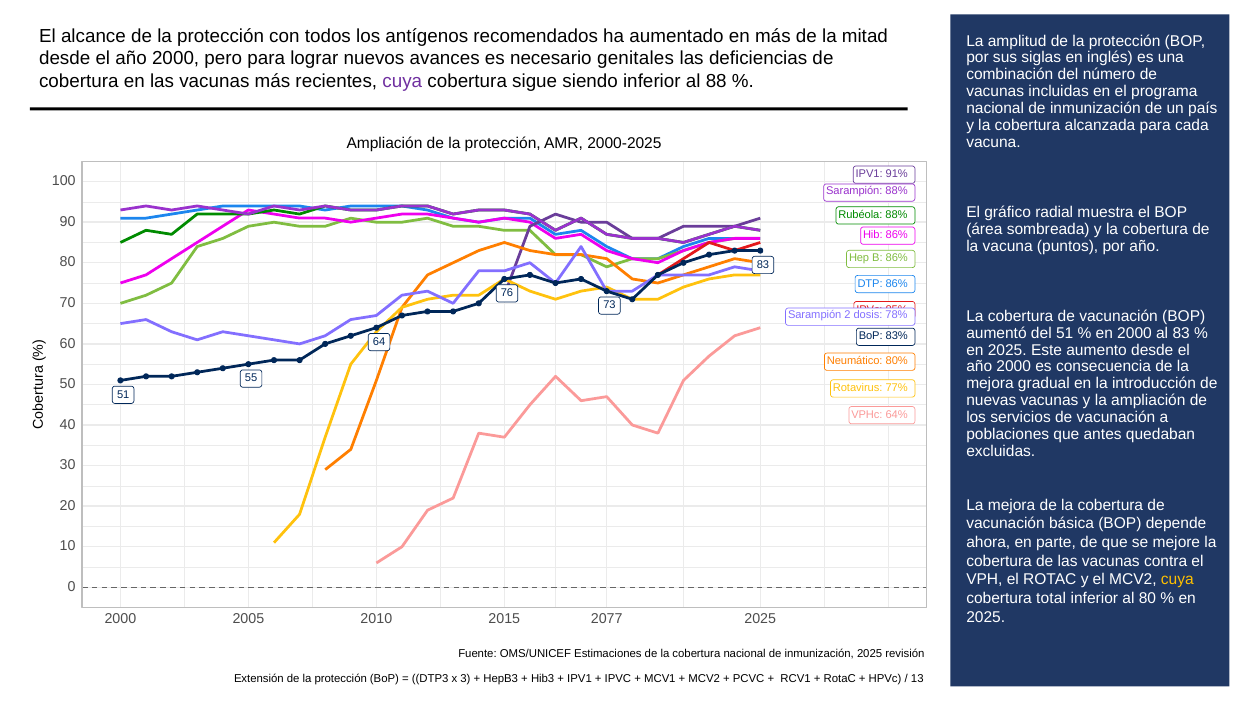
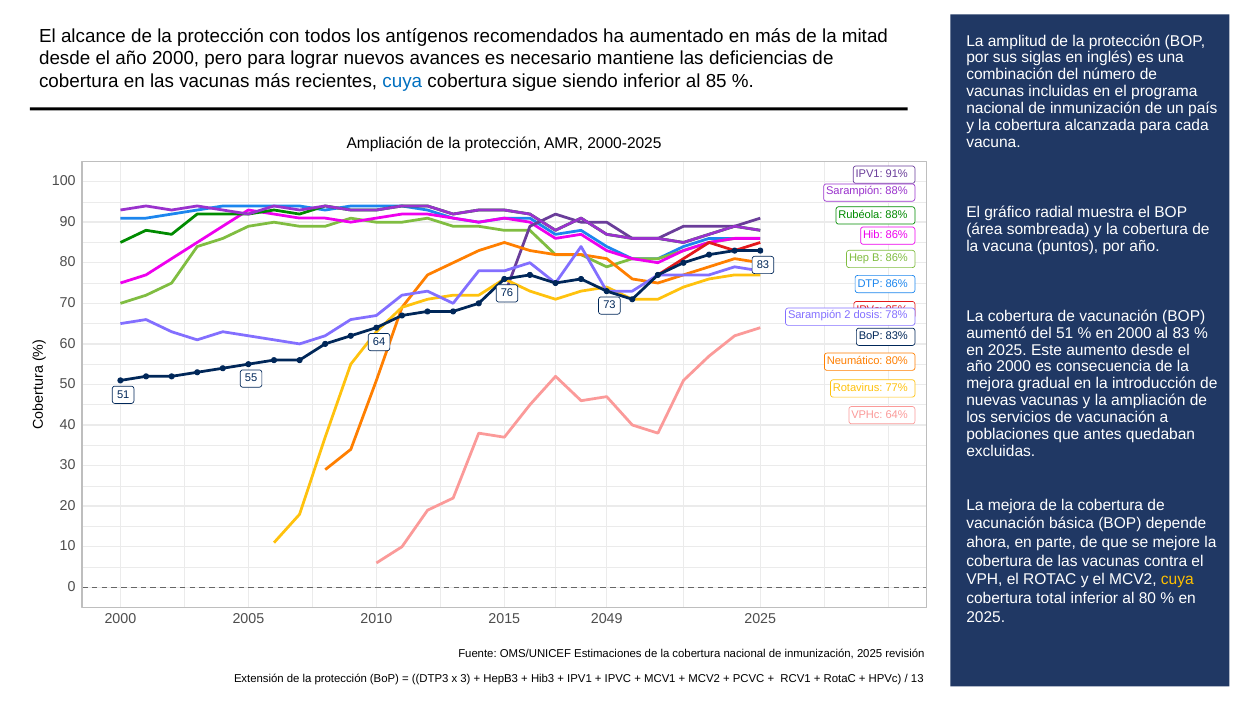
genitales: genitales -> mantiene
cuya at (402, 81) colour: purple -> blue
88: 88 -> 85
2077: 2077 -> 2049
